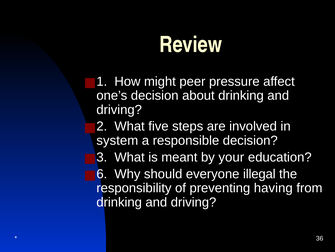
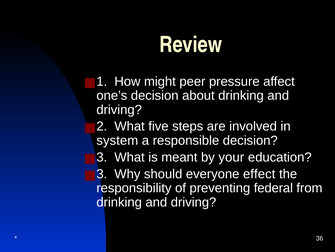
6 at (102, 174): 6 -> 3
illegal: illegal -> effect
having: having -> federal
